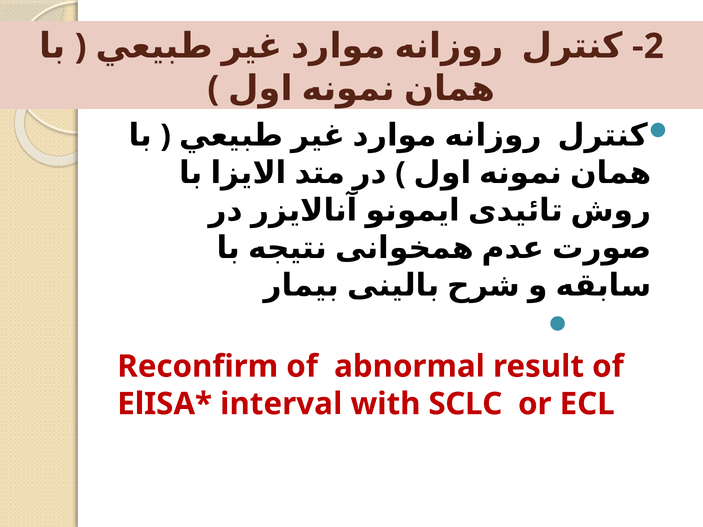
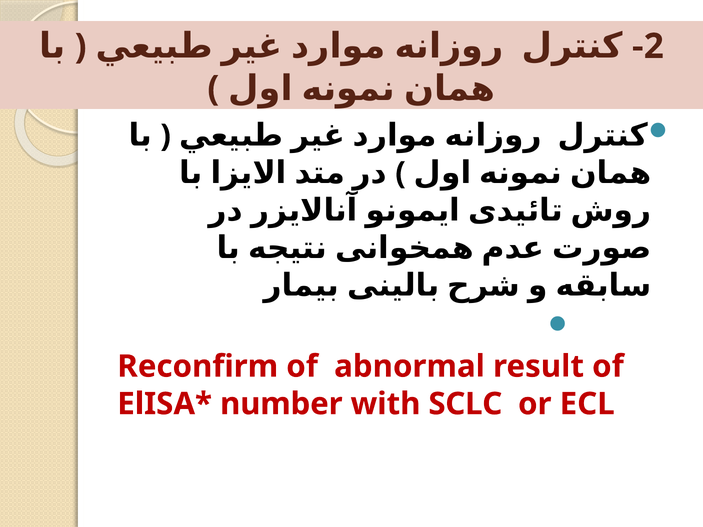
interval: interval -> number
